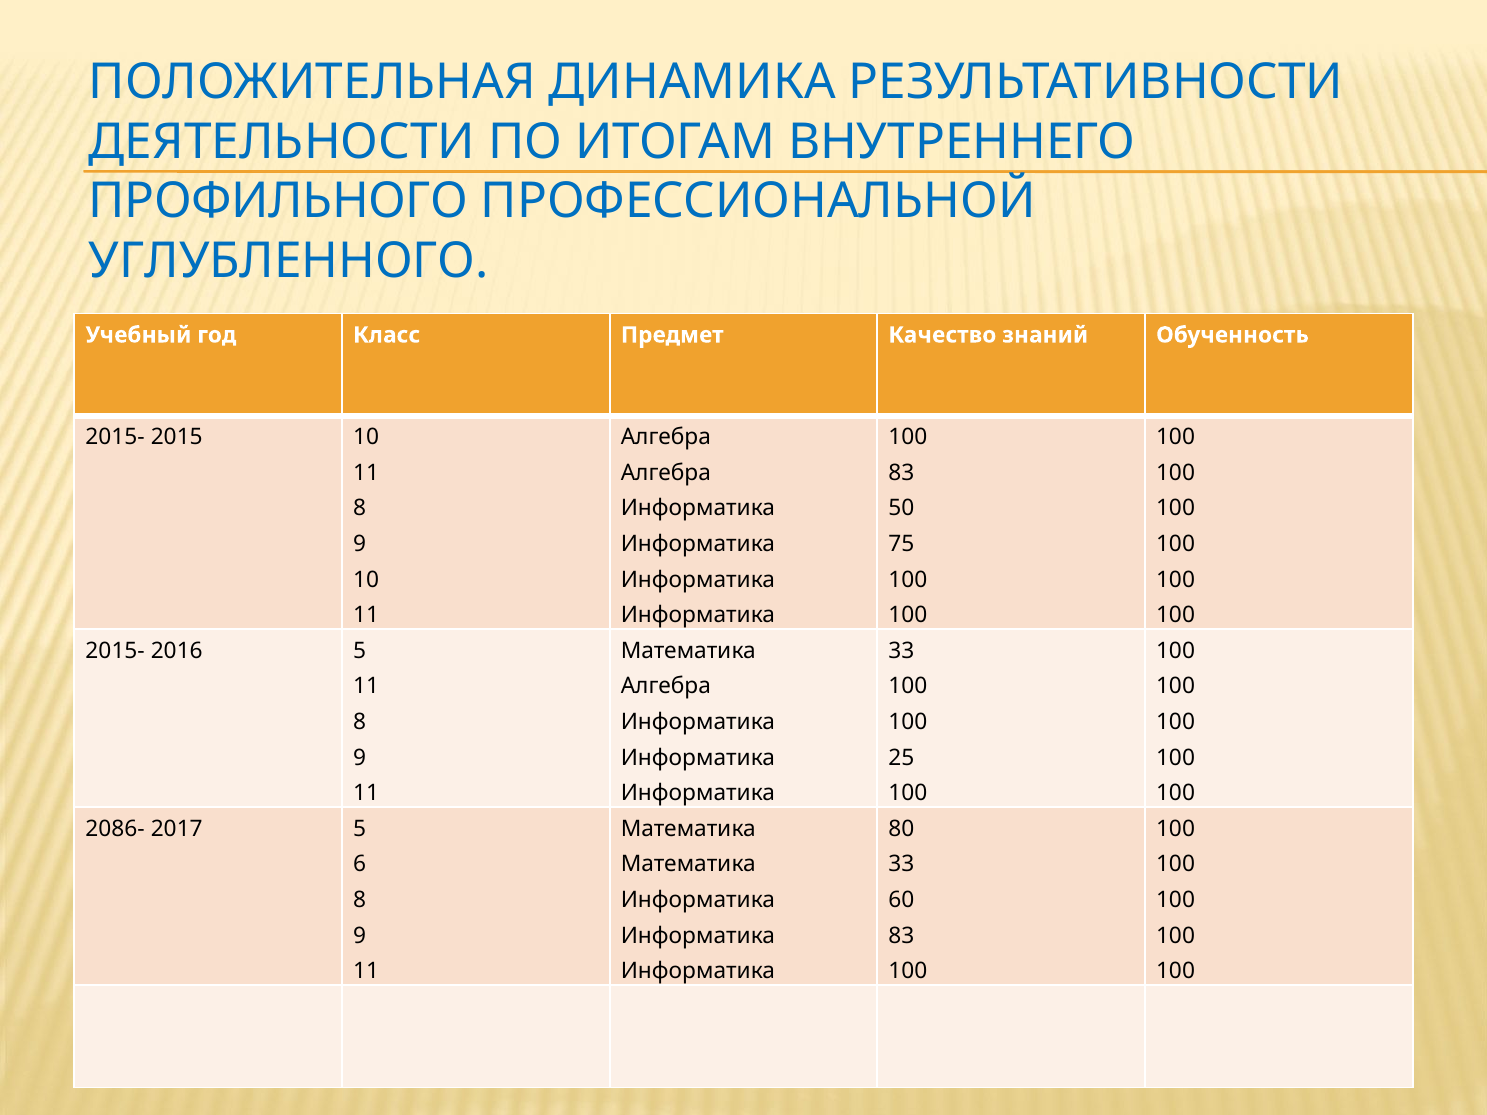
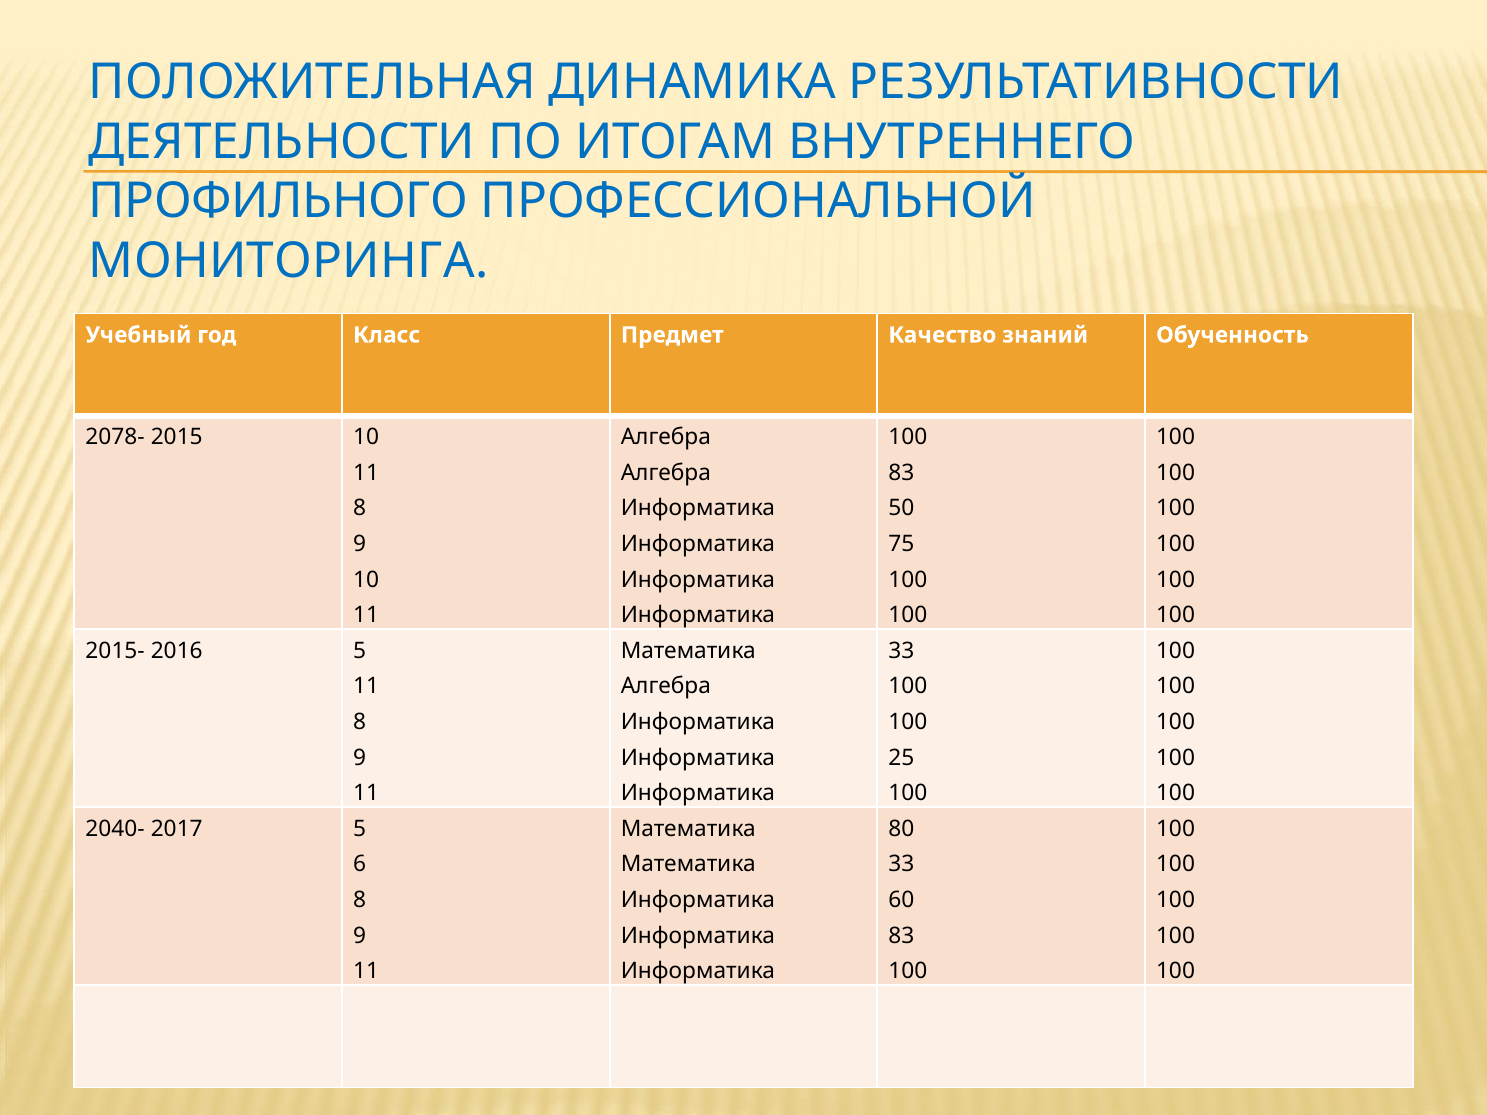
УГЛУБЛЕННОГО: УГЛУБЛЕННОГО -> МОНИТОРИНГА
2015- at (115, 437): 2015- -> 2078-
2086-: 2086- -> 2040-
